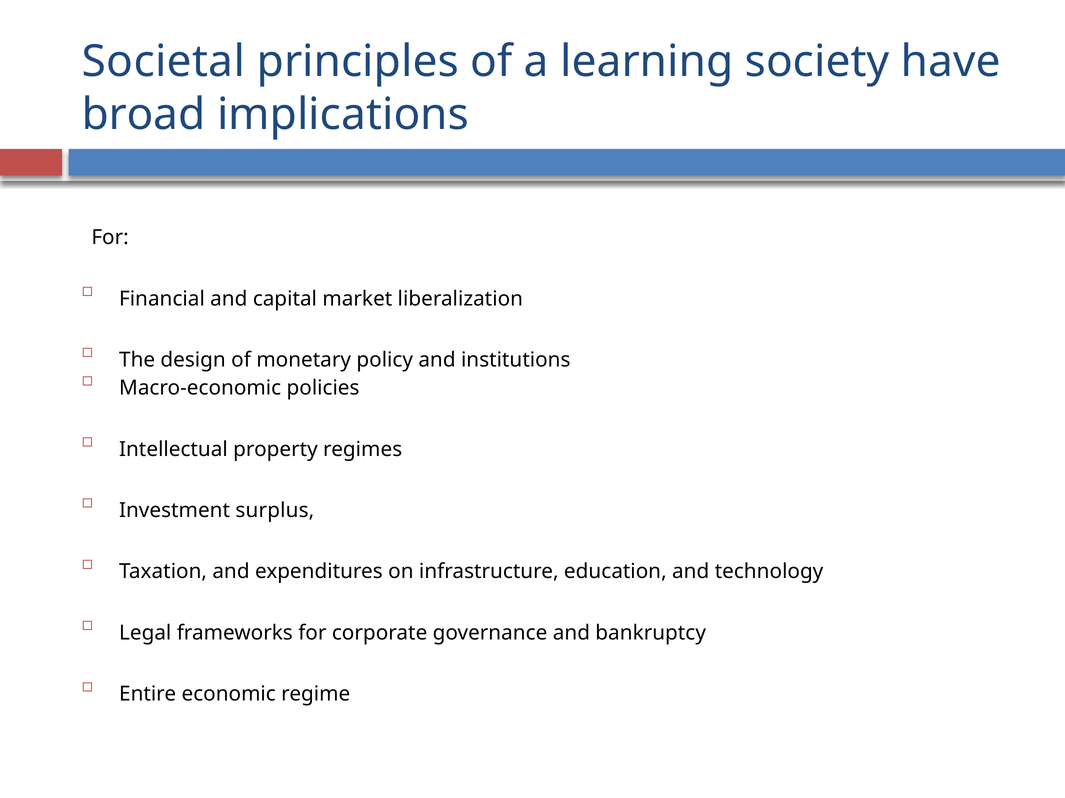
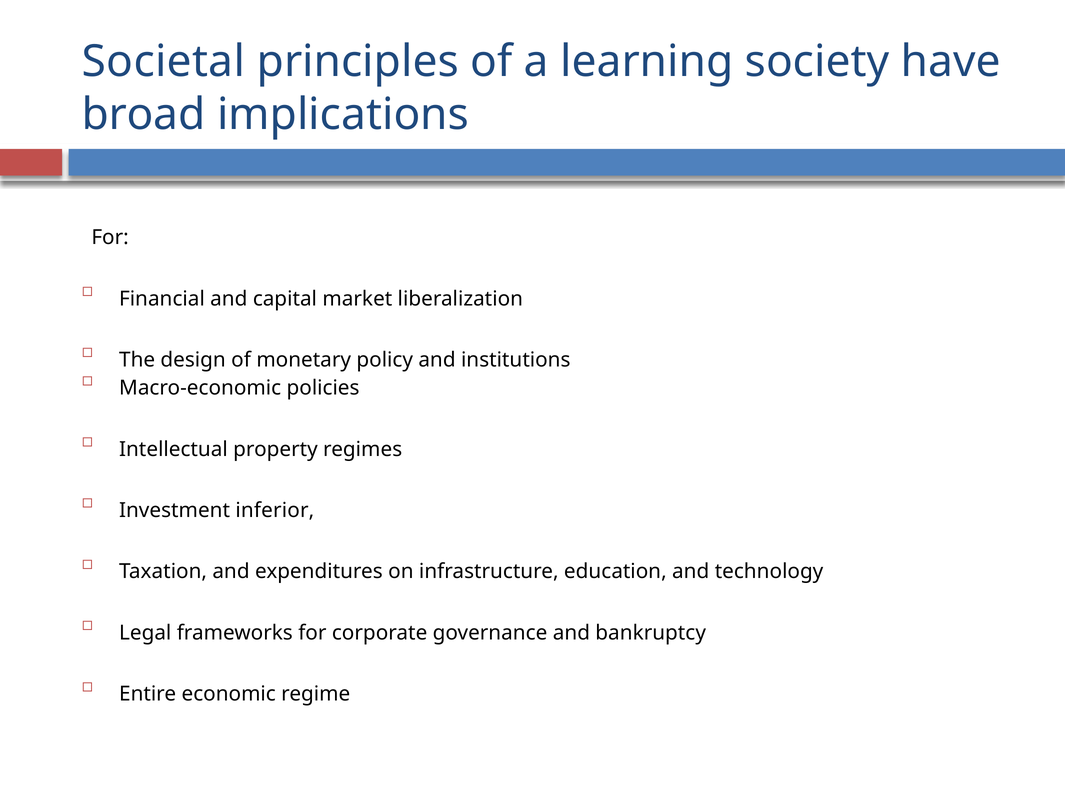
surplus: surplus -> inferior
